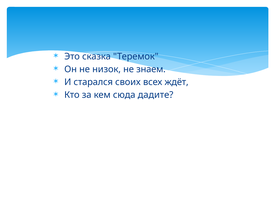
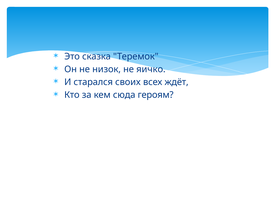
знаем: знаем -> яичко
дадите: дадите -> героям
